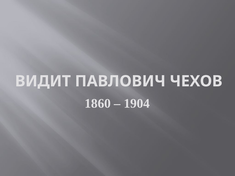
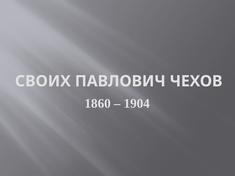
ВИДИТ: ВИДИТ -> СВОИХ
